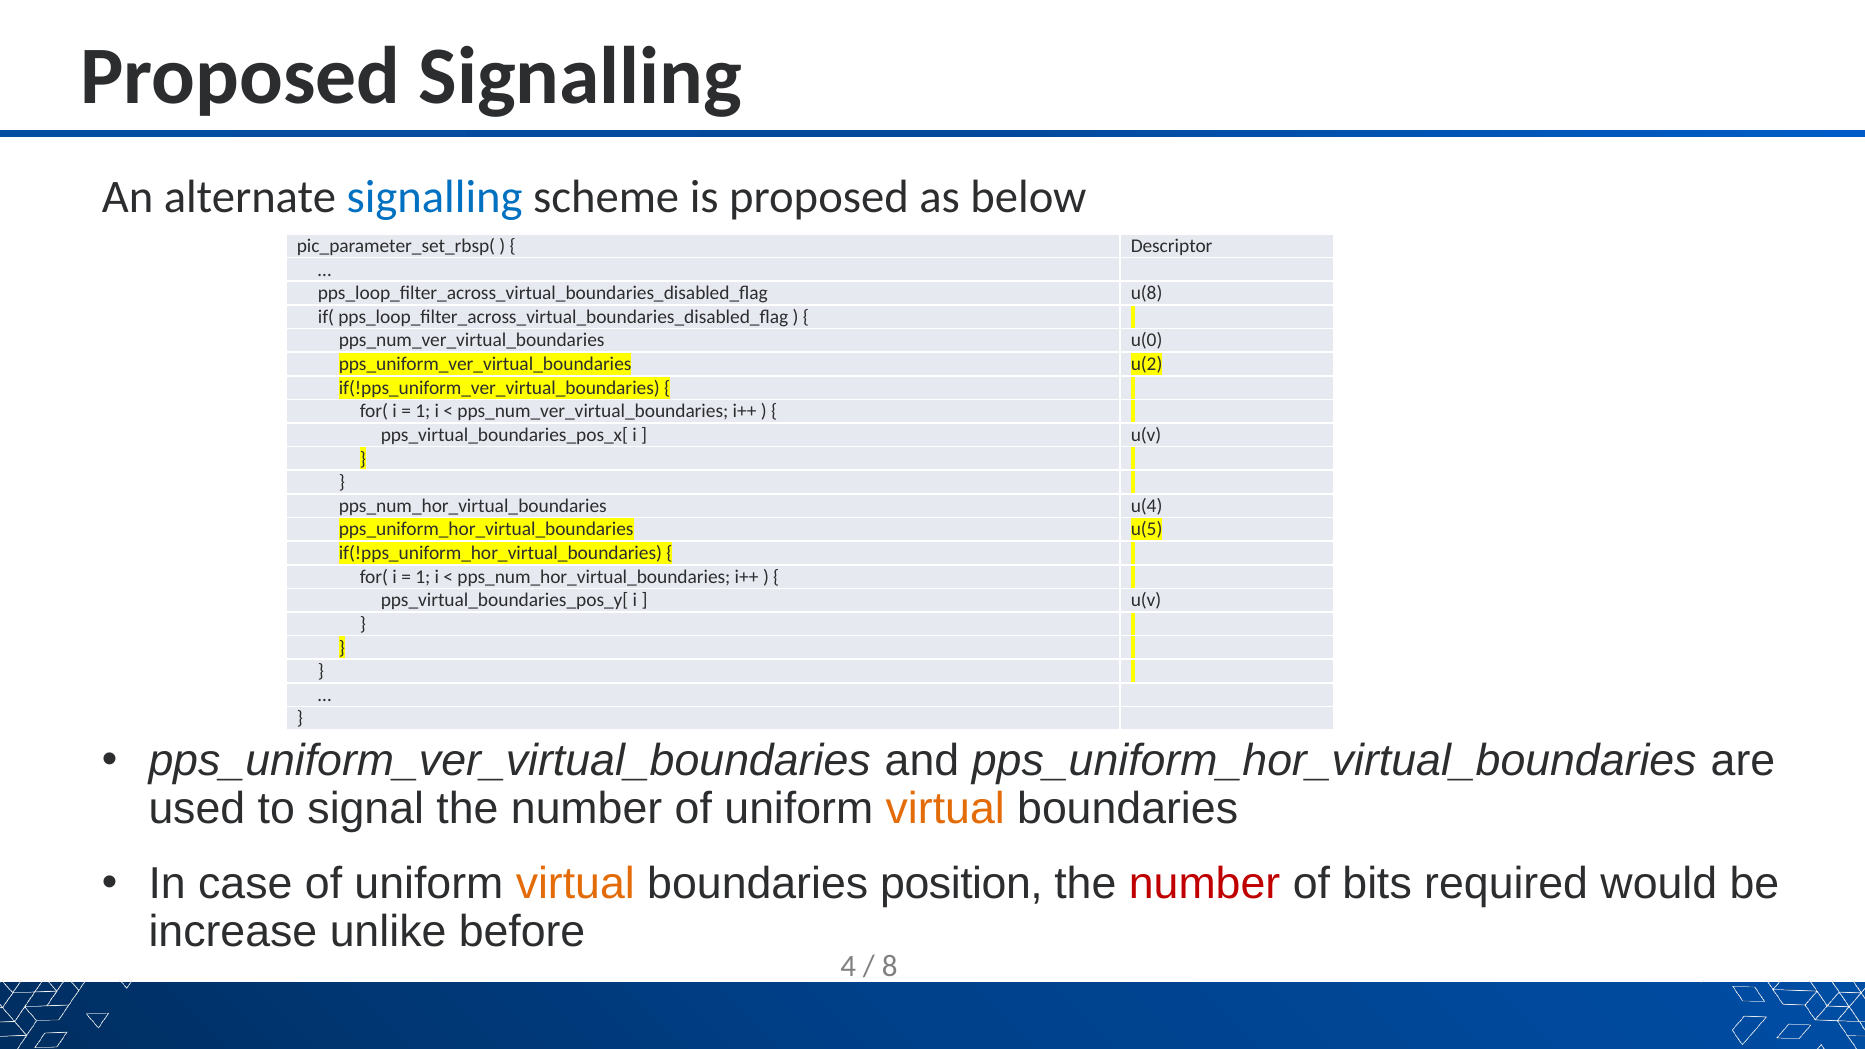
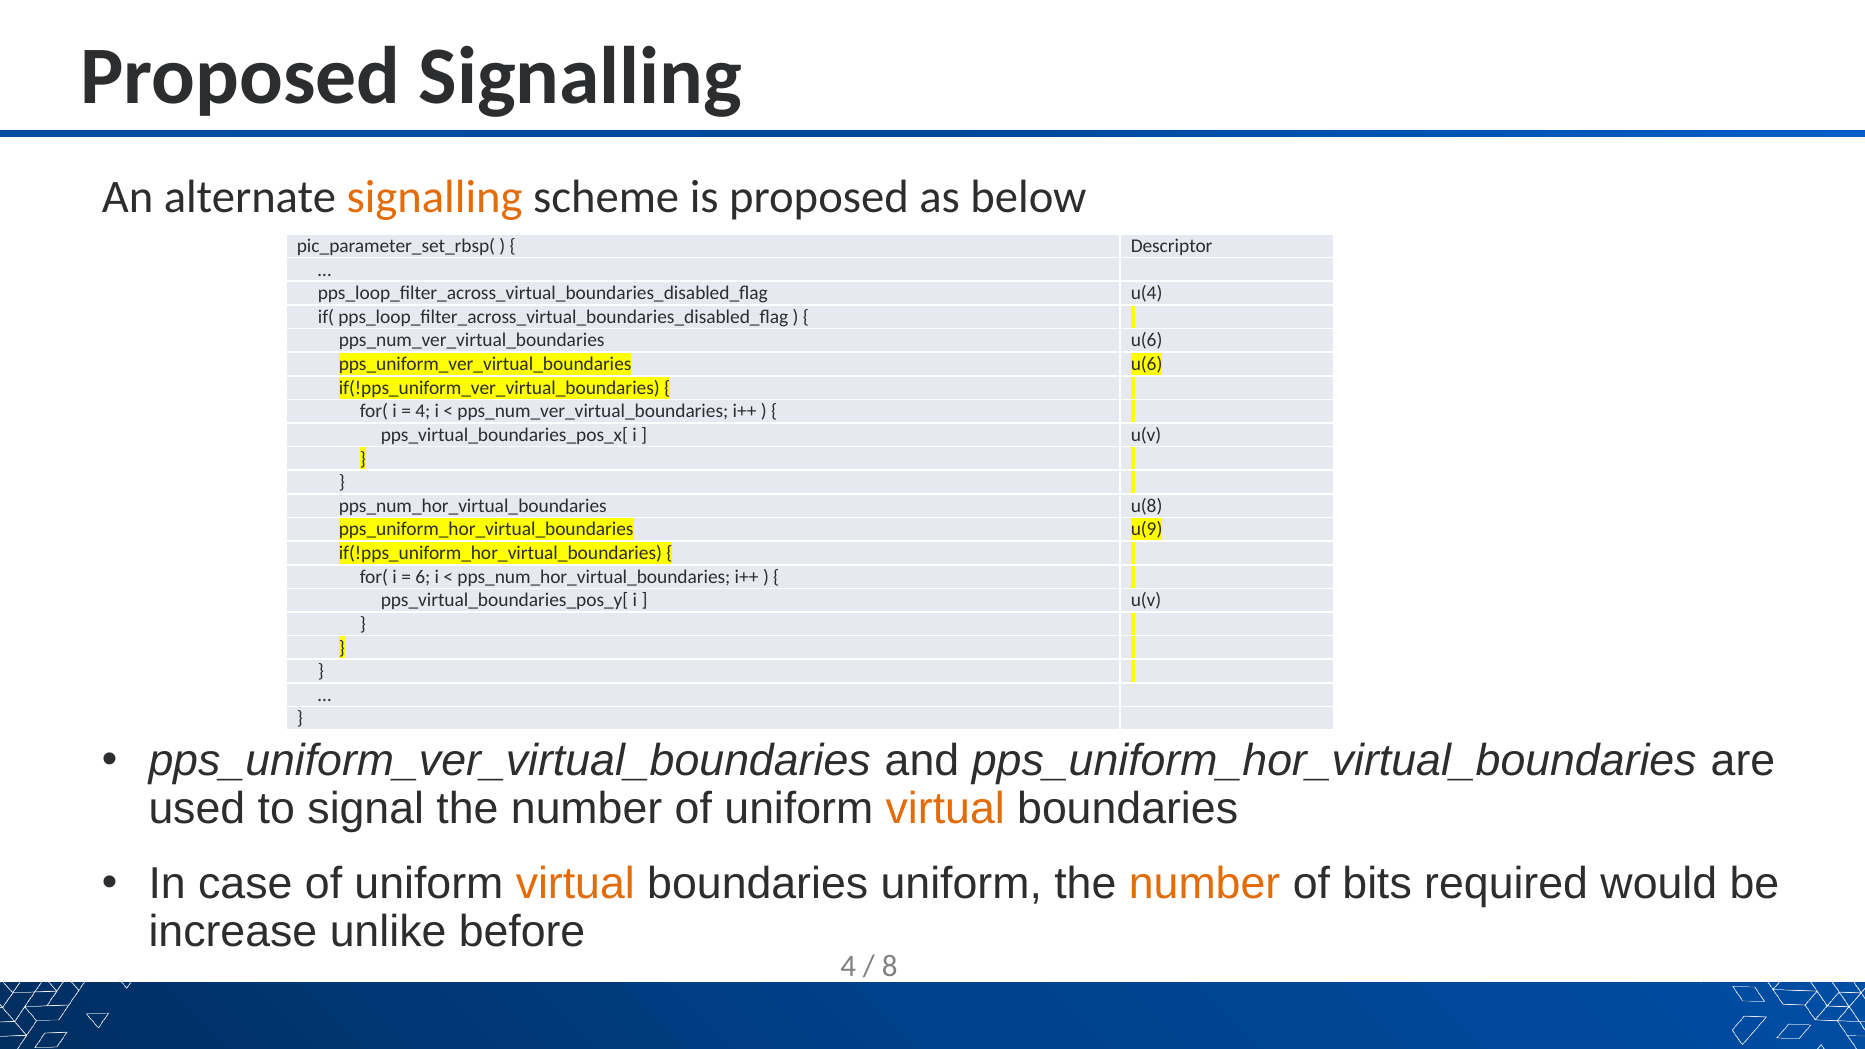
signalling at (435, 197) colour: blue -> orange
u(8: u(8 -> u(4
u(0 at (1147, 341): u(0 -> u(6
pps_uniform_ver_virtual_boundaries u(2: u(2 -> u(6
1 at (423, 411): 1 -> 4
u(4: u(4 -> u(8
u(5: u(5 -> u(9
1 at (423, 577): 1 -> 6
boundaries position: position -> uniform
number at (1205, 883) colour: red -> orange
